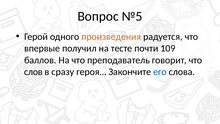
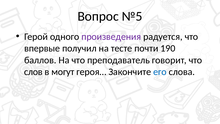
произведения colour: orange -> purple
109: 109 -> 190
сразу: сразу -> могут
